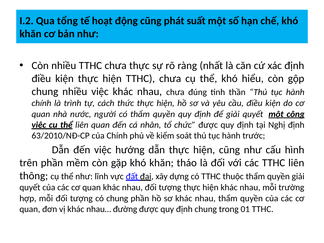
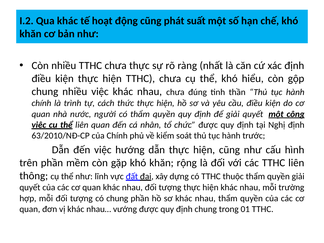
Qua tổng: tổng -> khác
tháo: tháo -> rộng
đường: đường -> vướng
